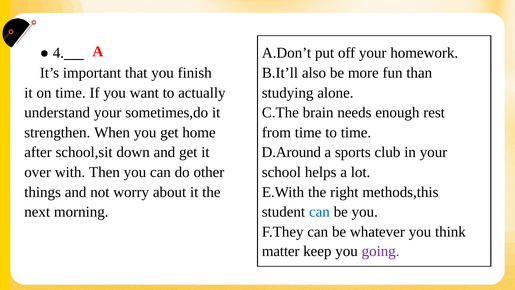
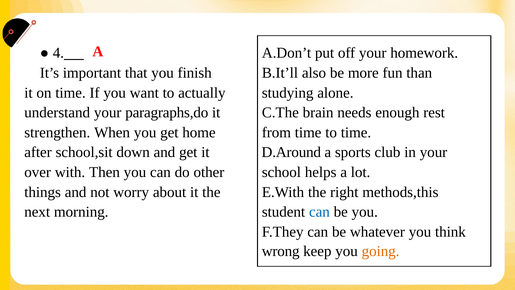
sometimes,do: sometimes,do -> paragraphs,do
matter: matter -> wrong
going colour: purple -> orange
